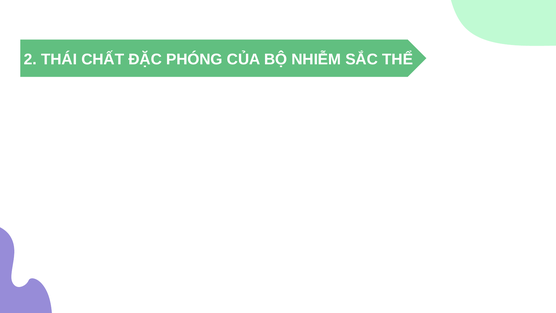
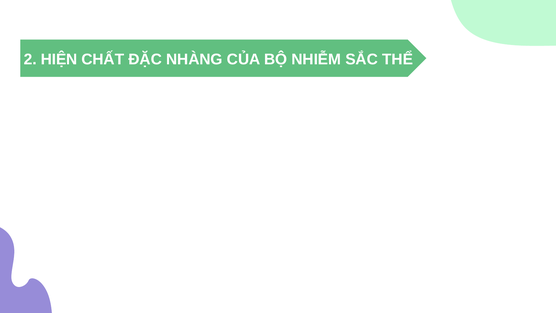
THÁI: THÁI -> HIỆN
PHÓNG: PHÓNG -> NHÀNG
